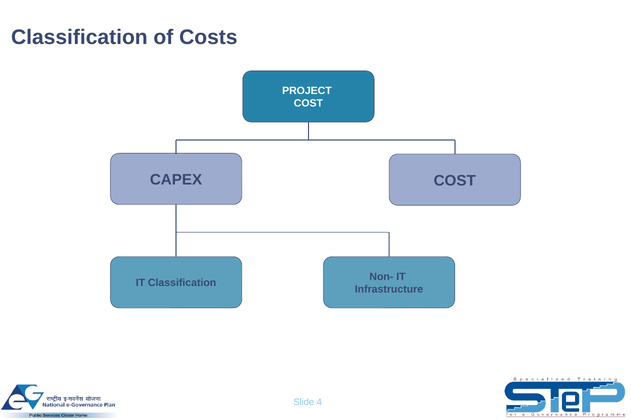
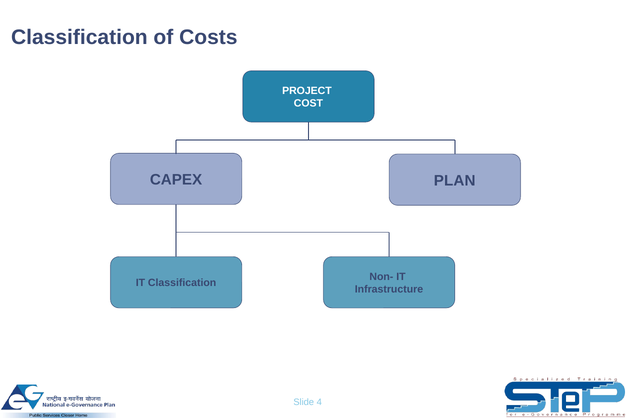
CAPEX COST: COST -> PLAN
